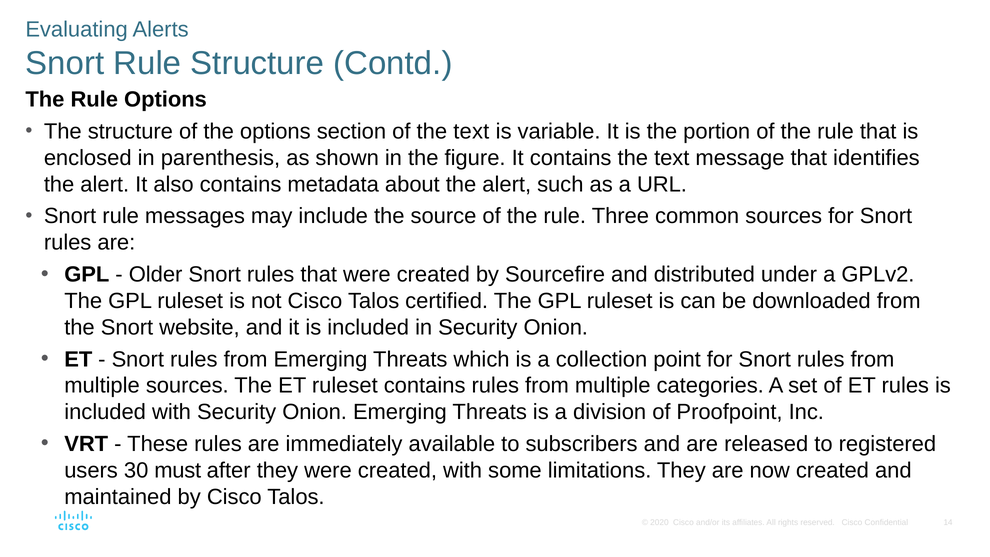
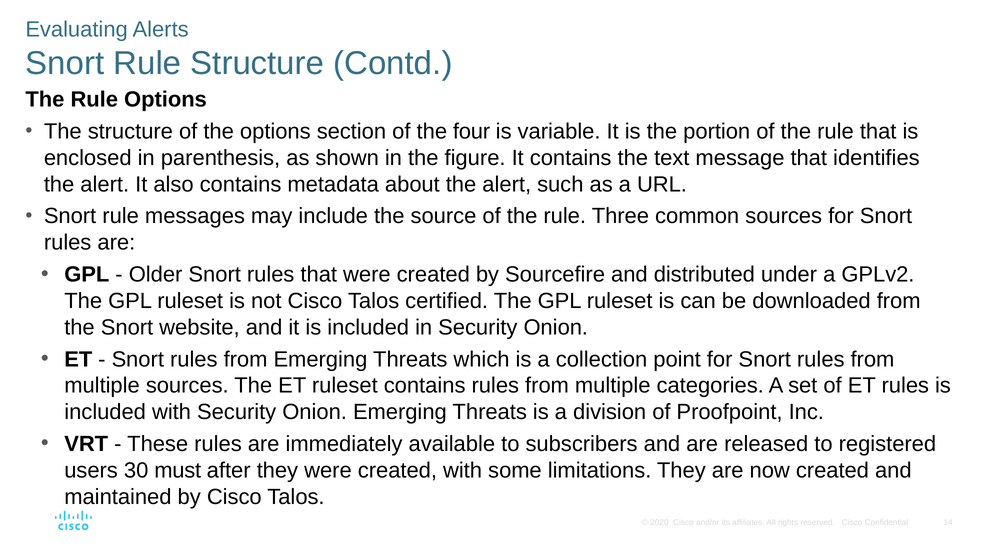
of the text: text -> four
